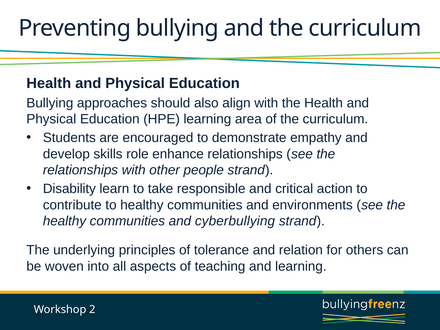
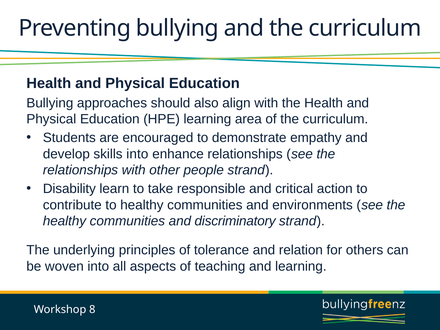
skills role: role -> into
cyberbullying: cyberbullying -> discriminatory
2: 2 -> 8
